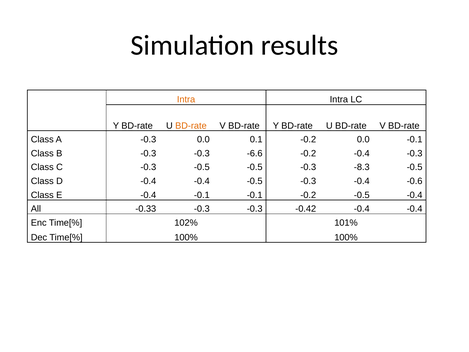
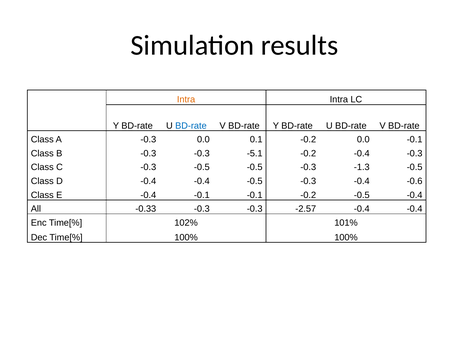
BD-rate at (191, 126) colour: orange -> blue
-6.6: -6.6 -> -5.1
-8.3: -8.3 -> -1.3
-0.42: -0.42 -> -2.57
